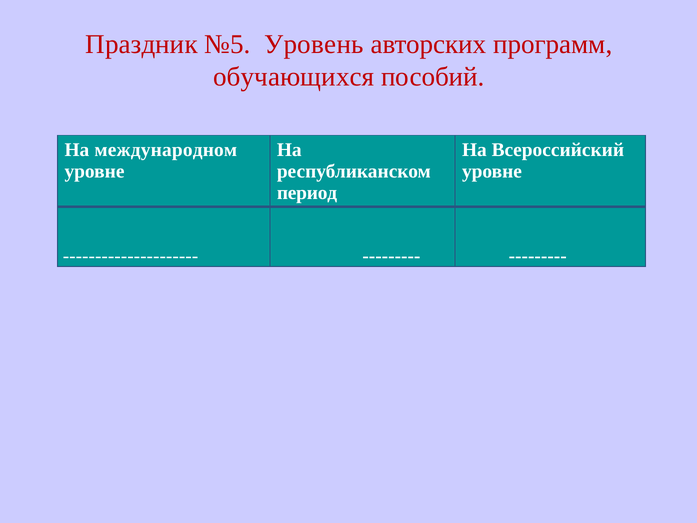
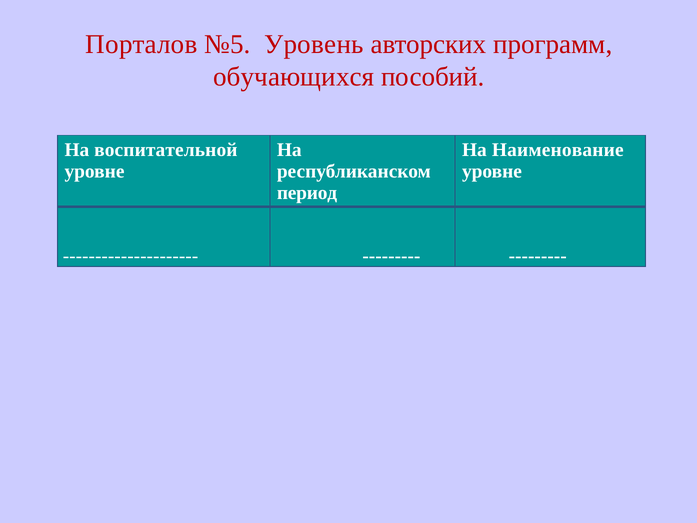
Праздник: Праздник -> Порталов
международном: международном -> воспитательной
Всероссийский: Всероссийский -> Наименование
